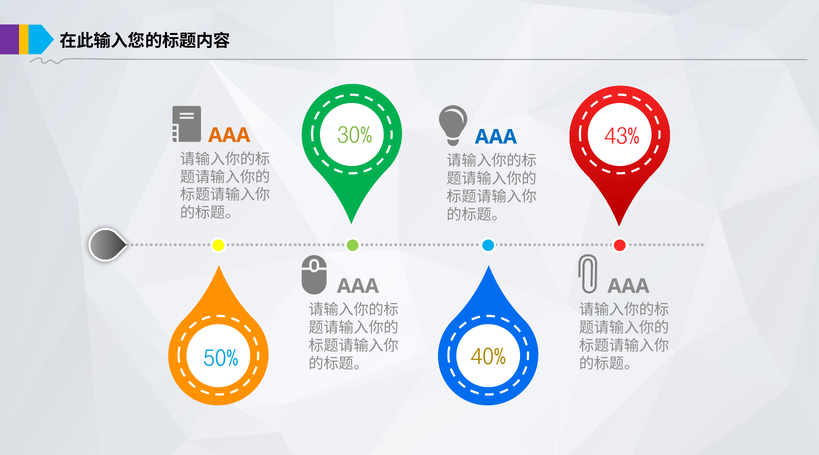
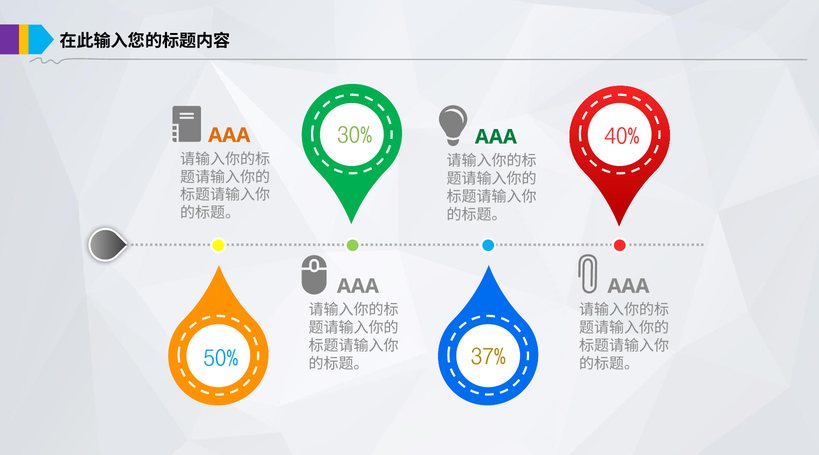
AAA at (496, 137) colour: blue -> green
43%: 43% -> 40%
40%: 40% -> 37%
